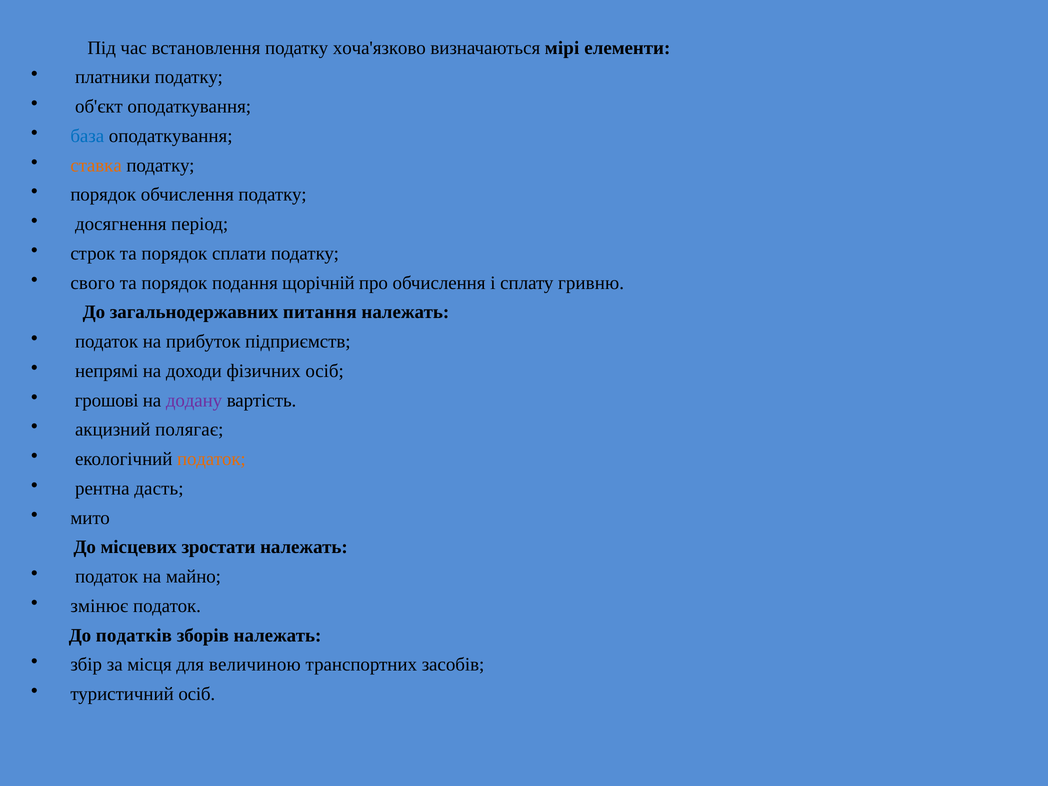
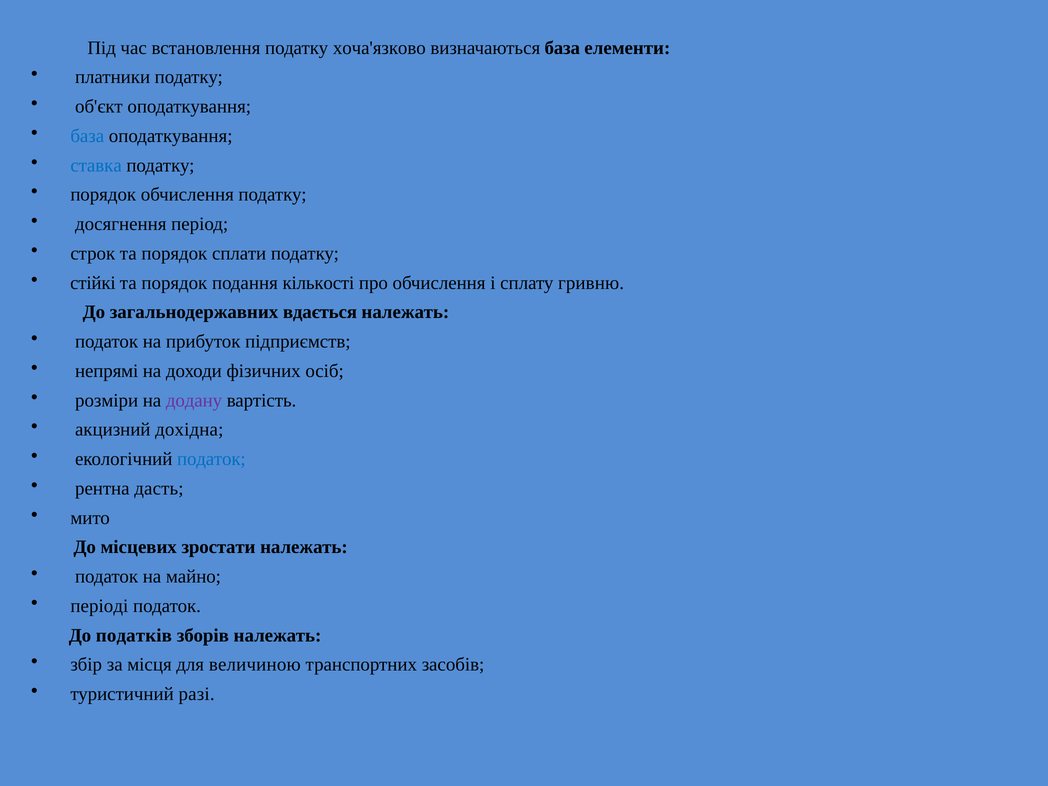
визначаються мірі: мірі -> база
ставка colour: orange -> blue
свого: свого -> стійкі
щорічній: щорічній -> кількості
питання: питання -> вдається
грошові: грошові -> розміри
полягає: полягає -> дохідна
податок at (211, 459) colour: orange -> blue
змінює: змінює -> періоді
туристичний осіб: осіб -> разі
